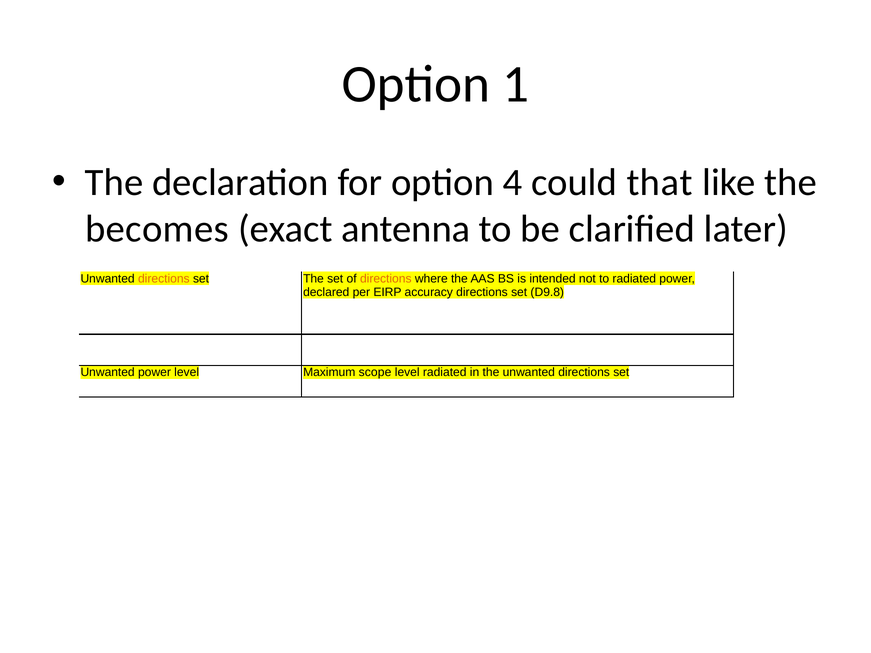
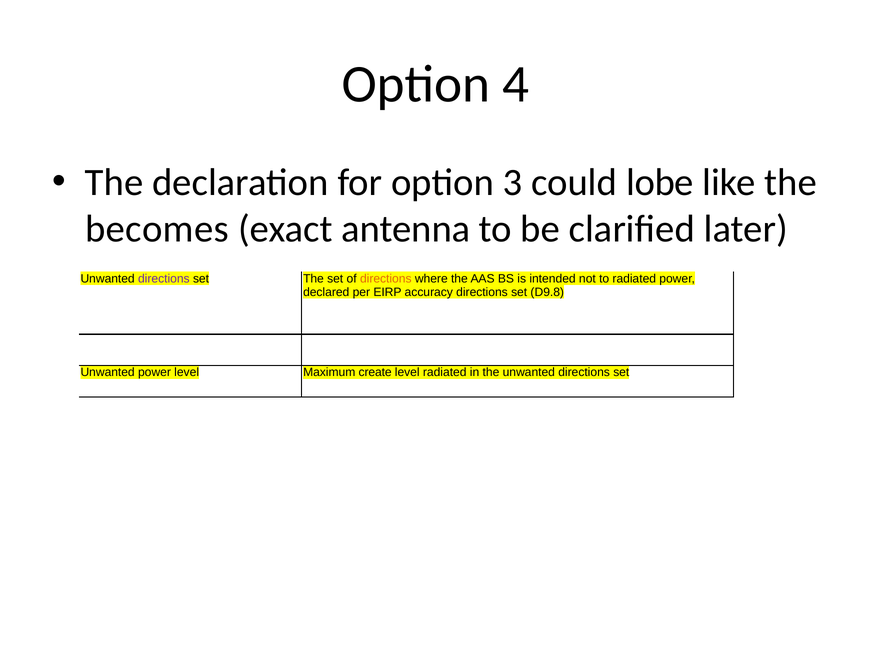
1: 1 -> 4
4: 4 -> 3
that: that -> lobe
directions at (164, 279) colour: orange -> purple
scope: scope -> create
